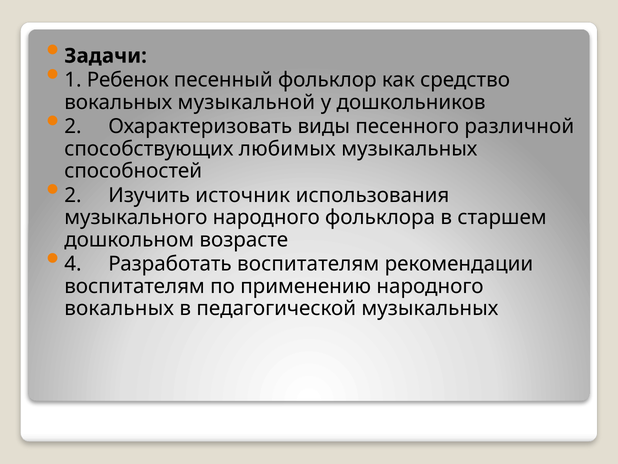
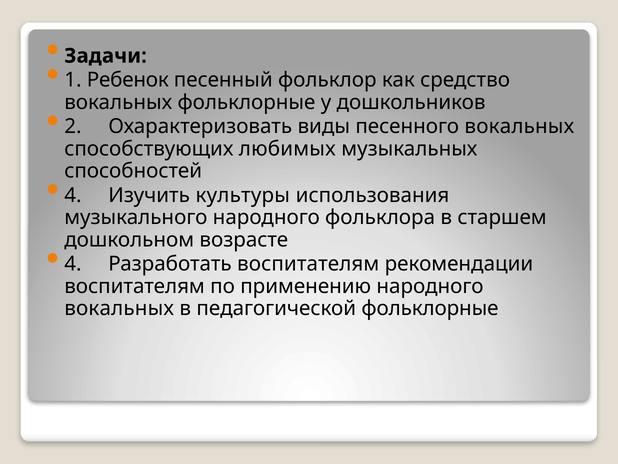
вокальных музыкальной: музыкальной -> фольклорные
песенного различной: различной -> вокальных
2 at (73, 195): 2 -> 4
источник: источник -> культуры
педагогической музыкальных: музыкальных -> фольклорные
